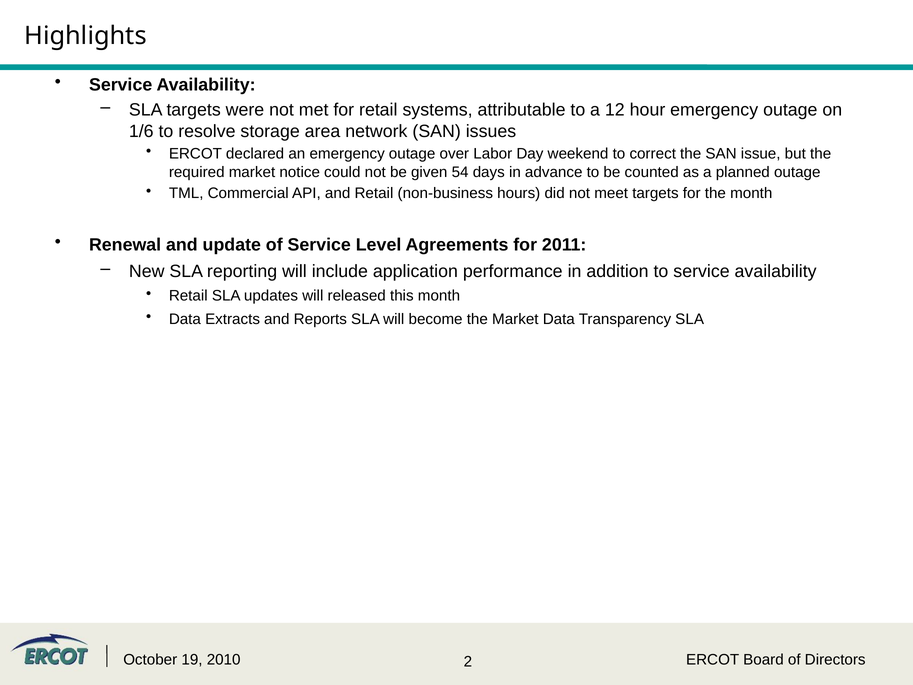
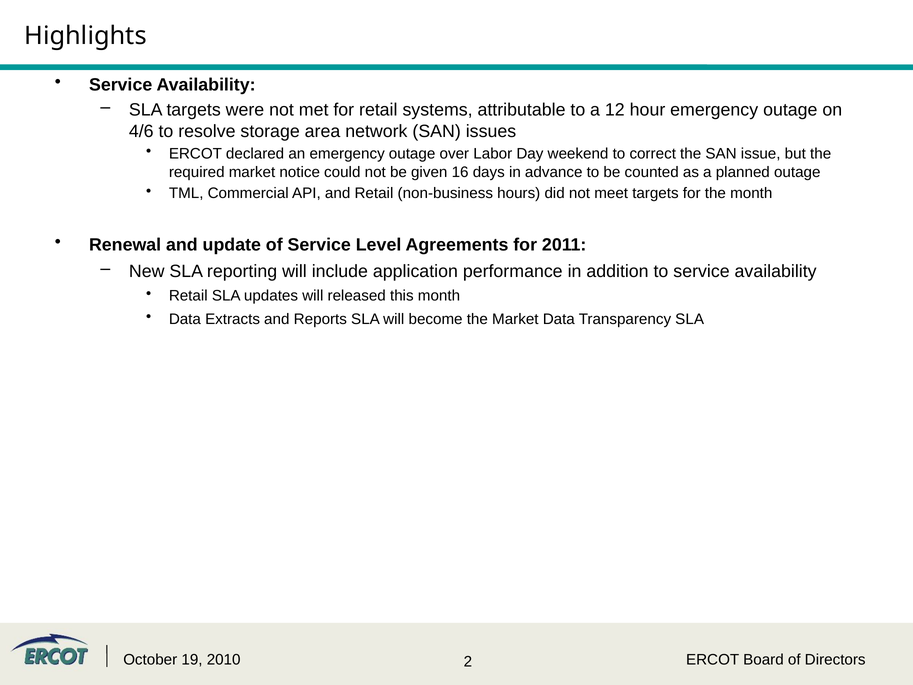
1/6: 1/6 -> 4/6
54: 54 -> 16
